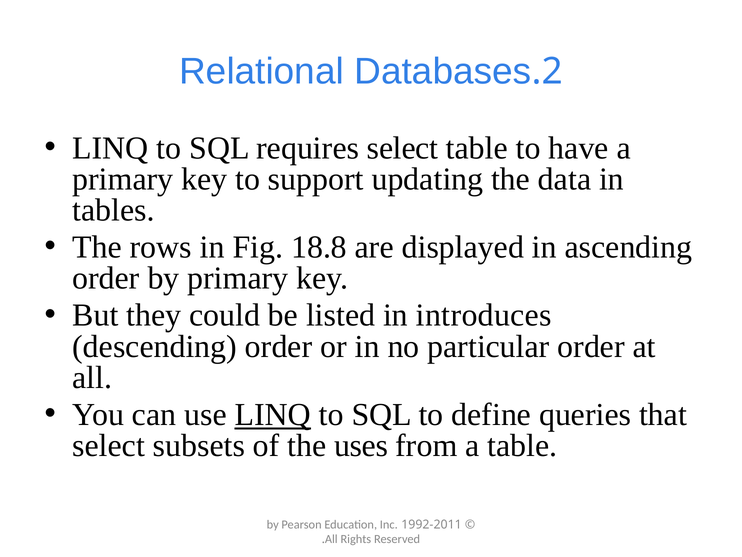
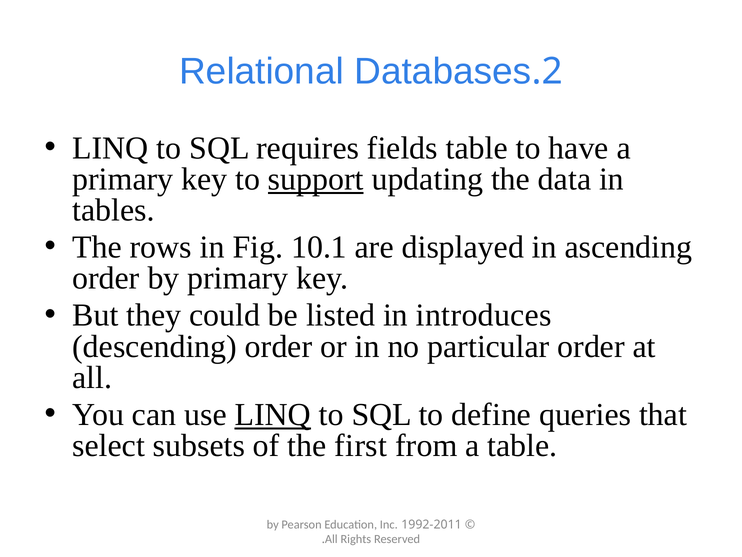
requires select: select -> fields
support underline: none -> present
18.8: 18.8 -> 10.1
uses: uses -> first
